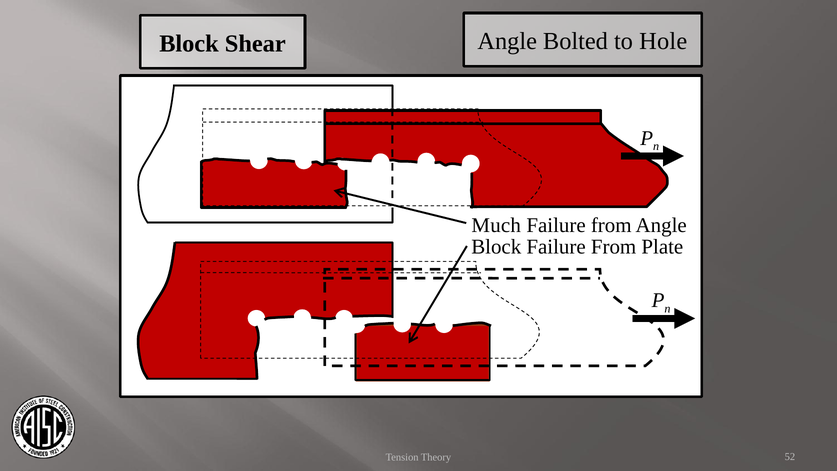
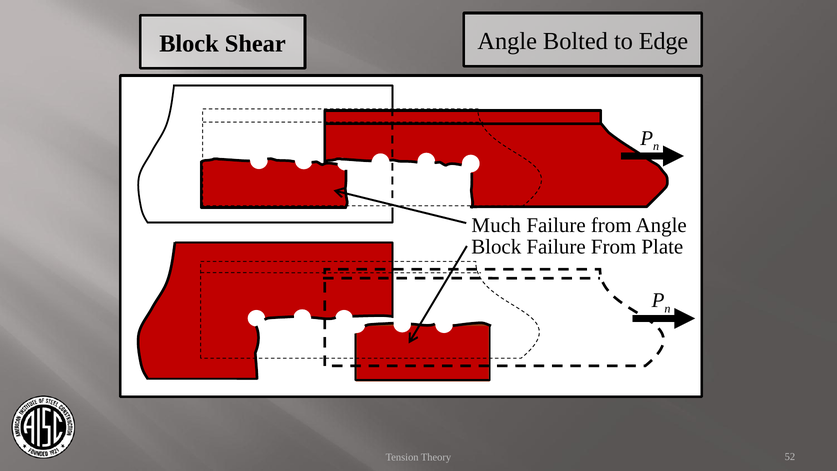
Hole: Hole -> Edge
